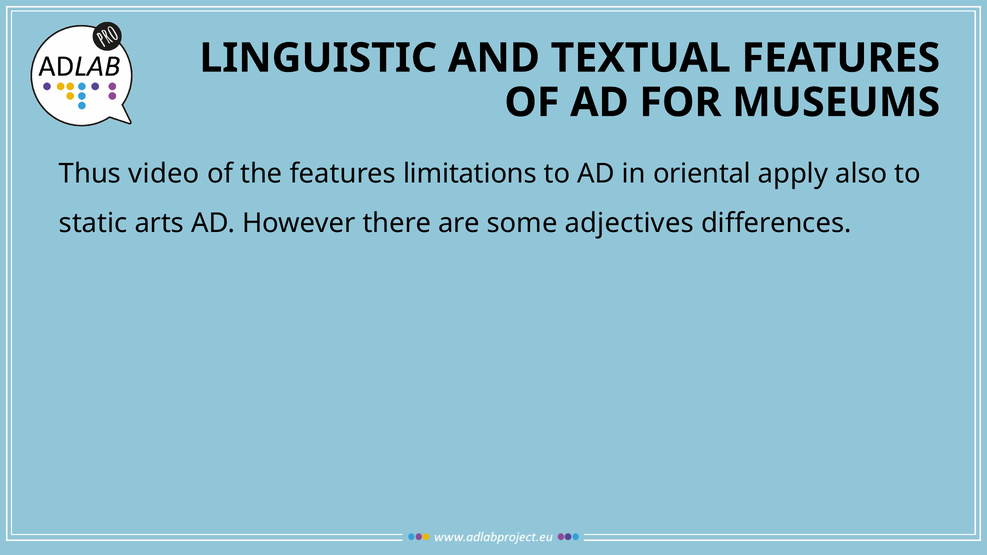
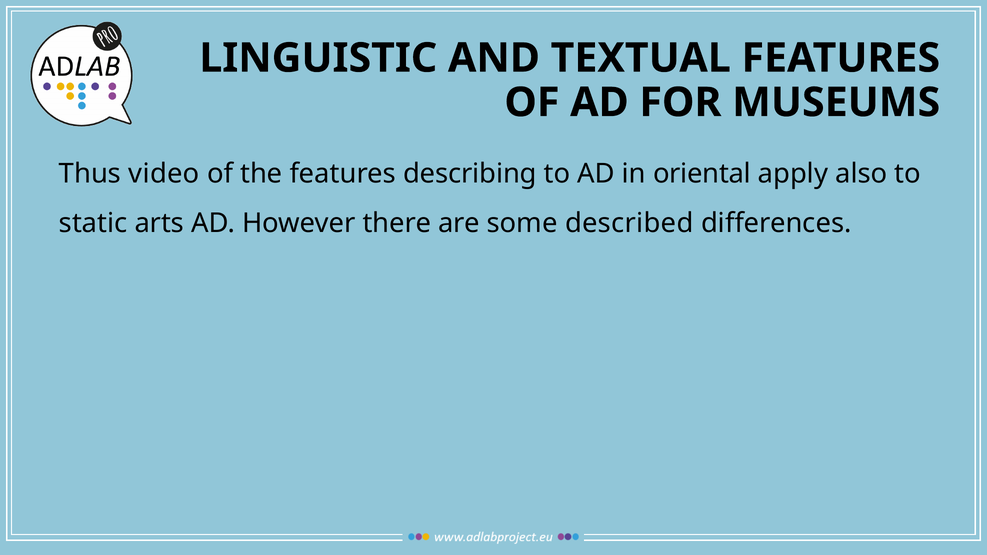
limitations: limitations -> describing
adjectives: adjectives -> described
